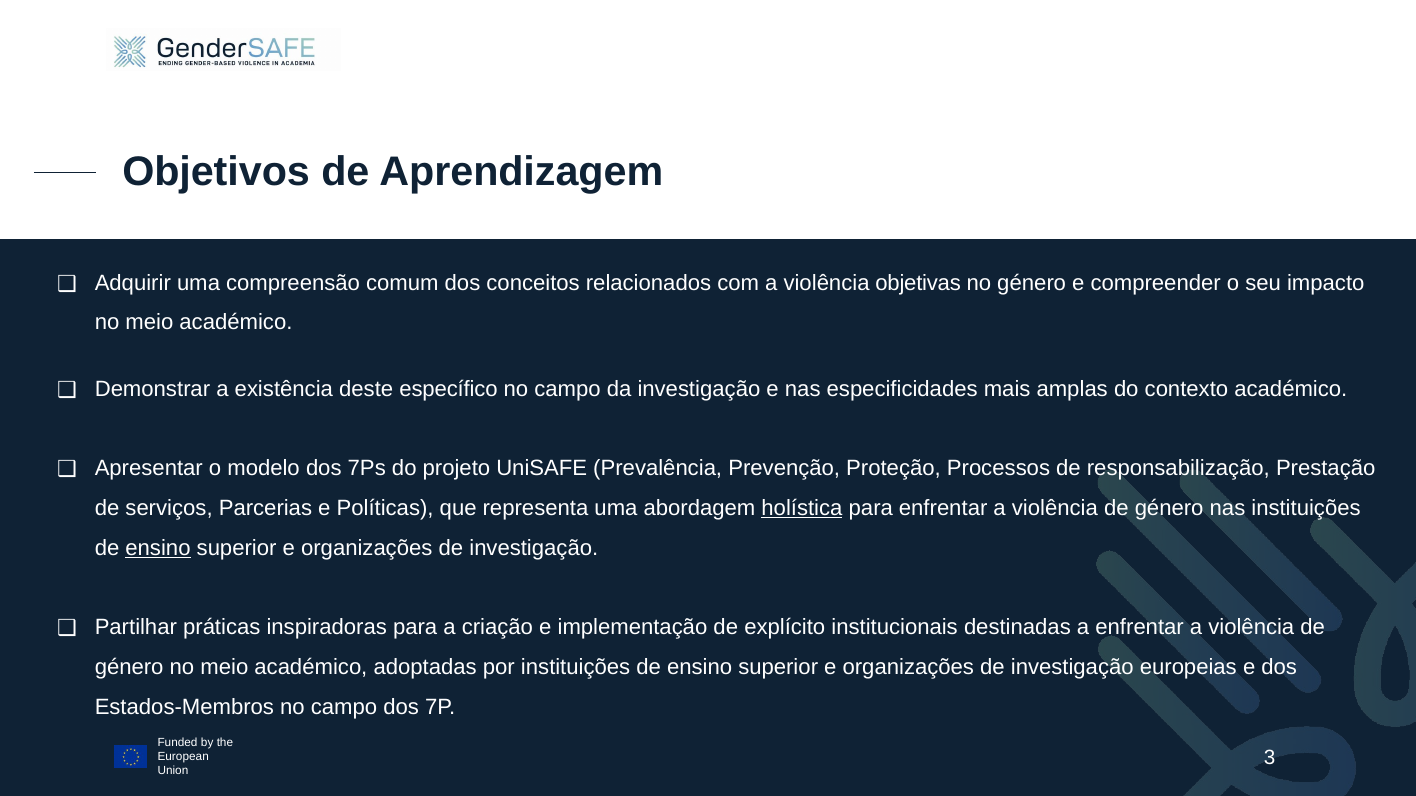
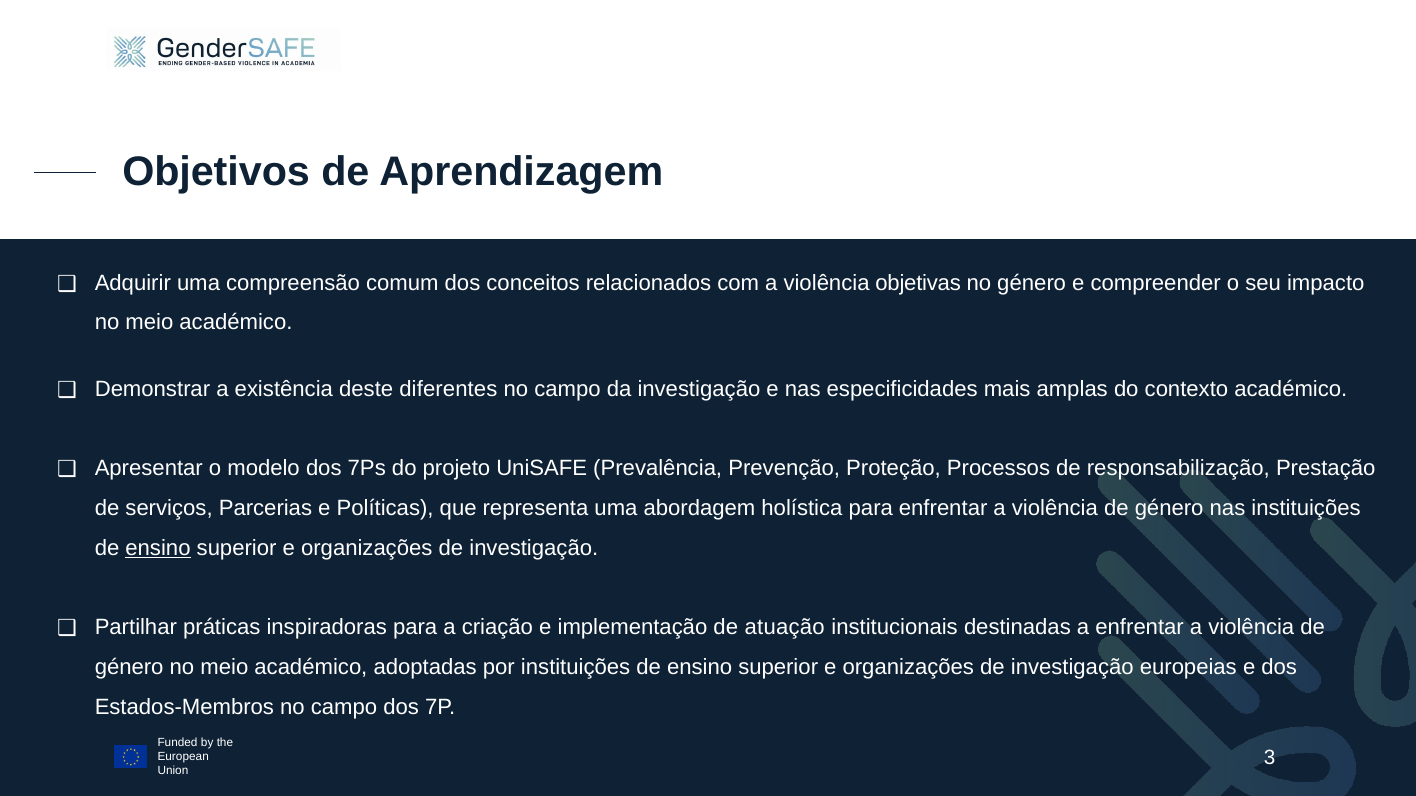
específico: específico -> diferentes
holística underline: present -> none
explícito: explícito -> atuação
